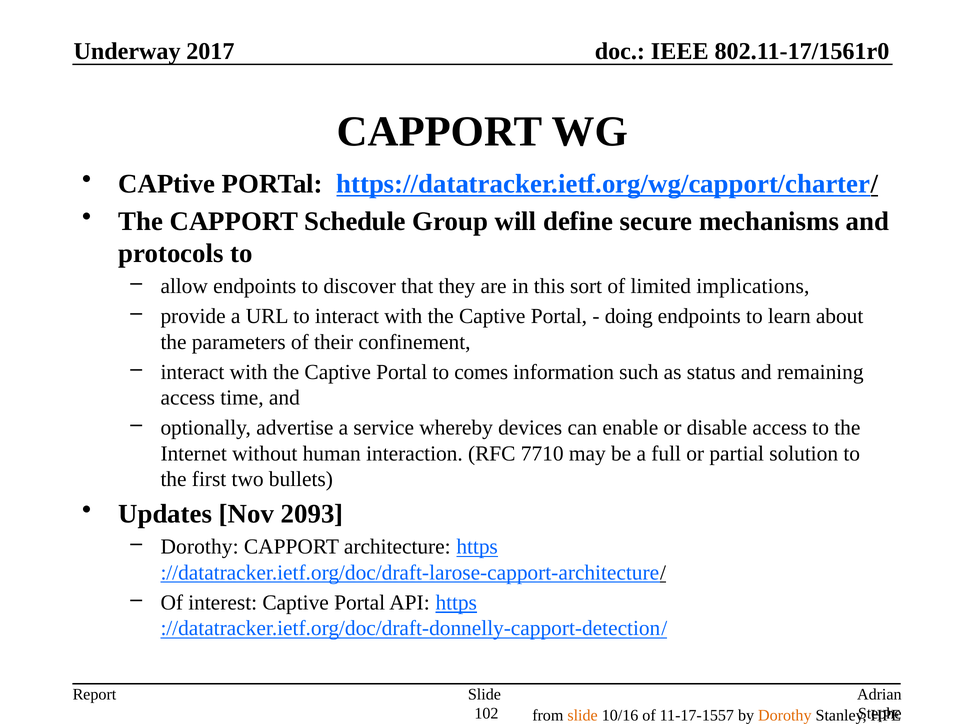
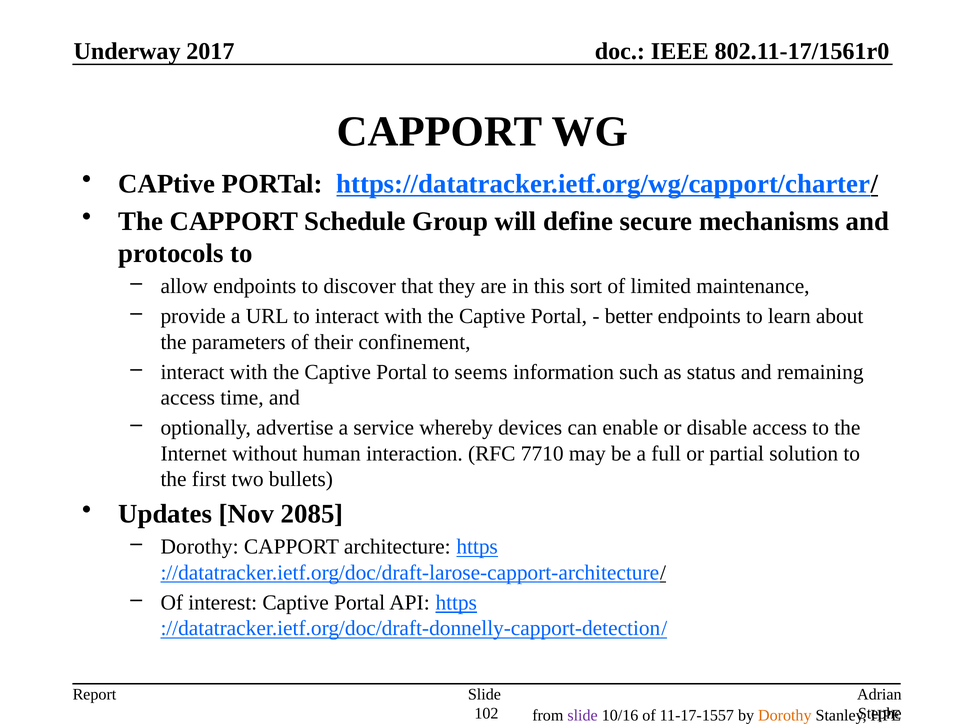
implications: implications -> maintenance
doing: doing -> better
comes: comes -> seems
2093: 2093 -> 2085
slide at (583, 715) colour: orange -> purple
